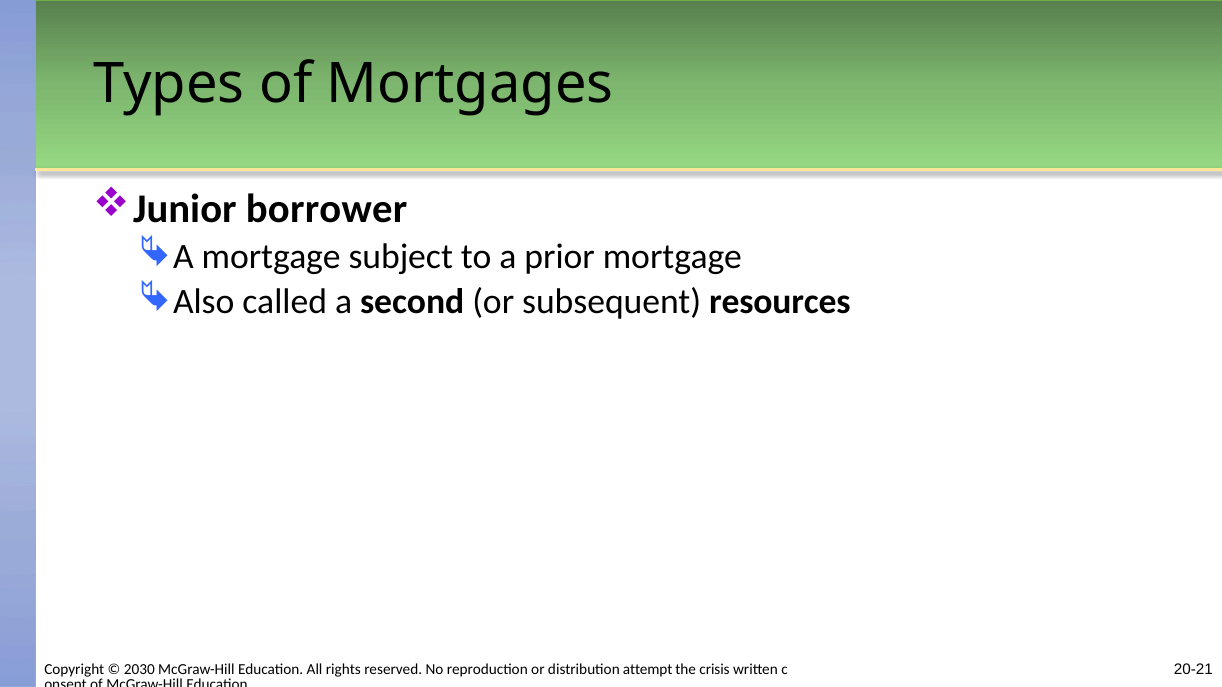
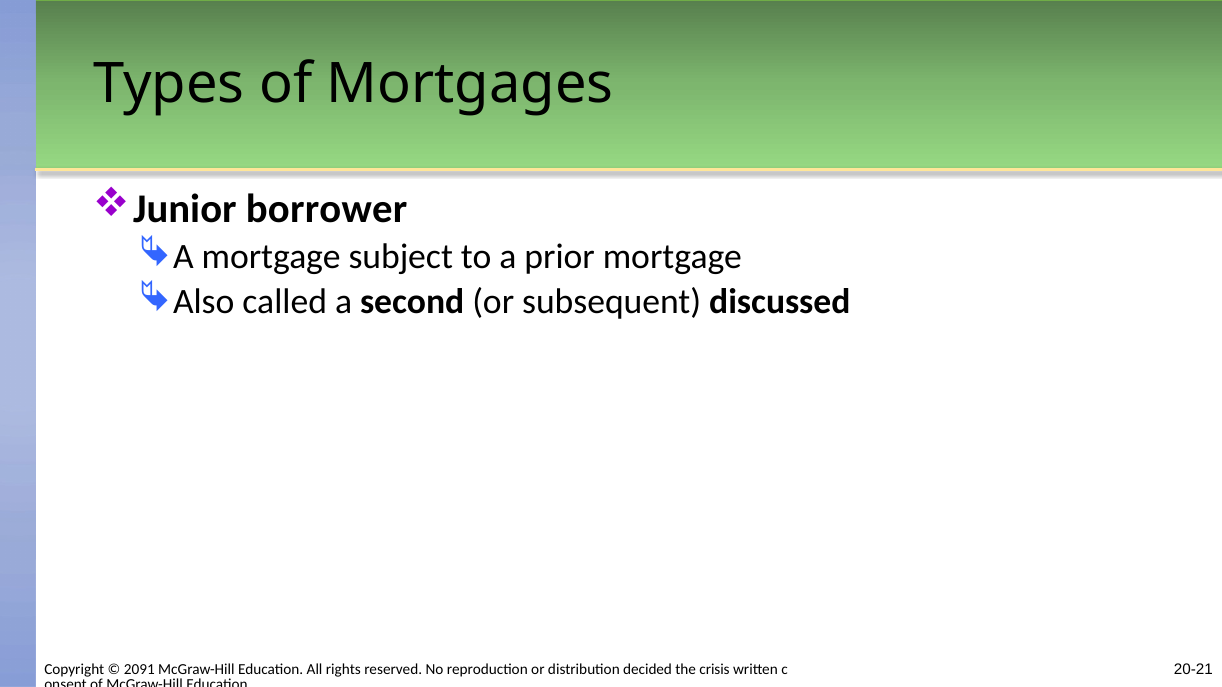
resources: resources -> discussed
2030: 2030 -> 2091
attempt: attempt -> decided
